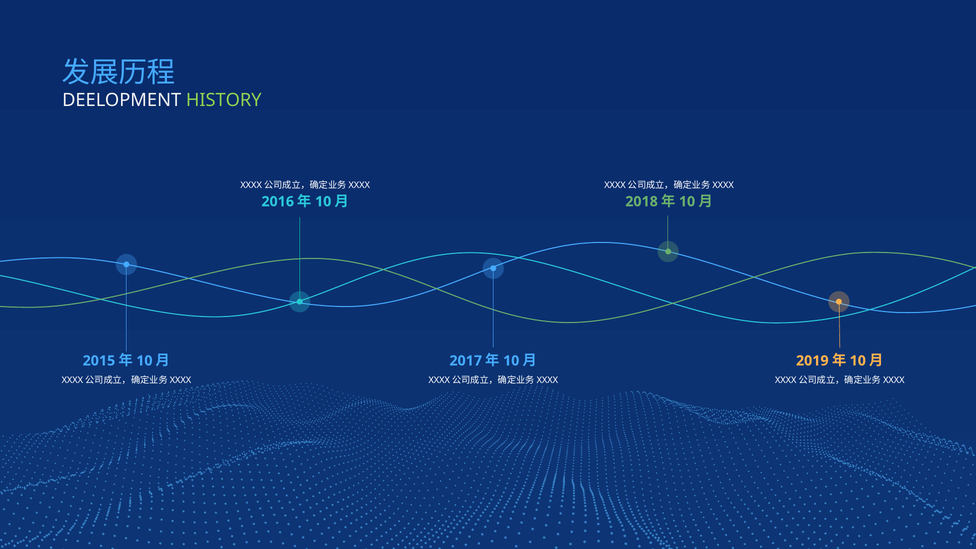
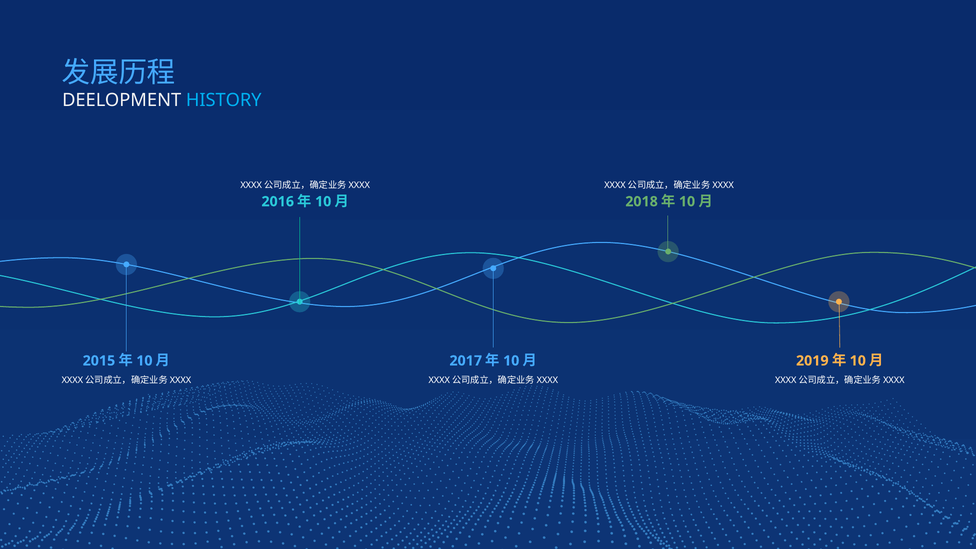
HISTORY colour: light green -> light blue
